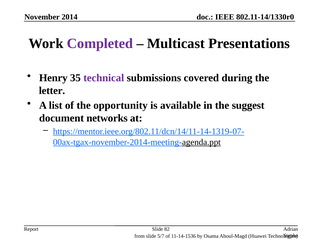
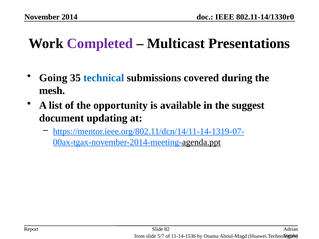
Henry: Henry -> Going
technical colour: purple -> blue
letter: letter -> mesh
networks: networks -> updating
